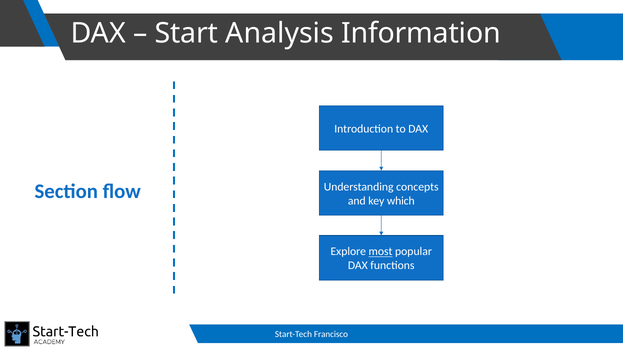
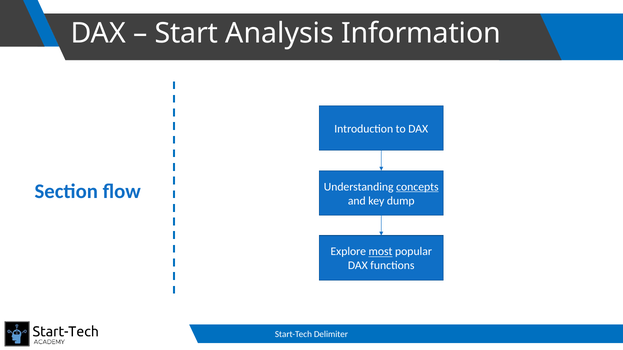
concepts underline: none -> present
which: which -> dump
Francisco: Francisco -> Delimiter
